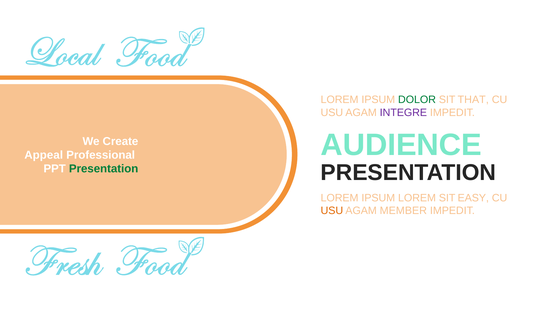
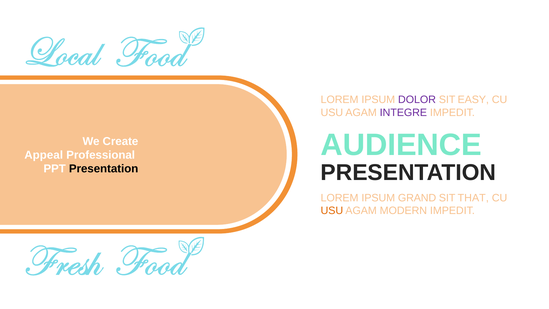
DOLOR colour: green -> purple
THAT: THAT -> EASY
Presentation at (104, 169) colour: green -> black
IPSUM LOREM: LOREM -> GRAND
EASY: EASY -> THAT
MEMBER: MEMBER -> MODERN
